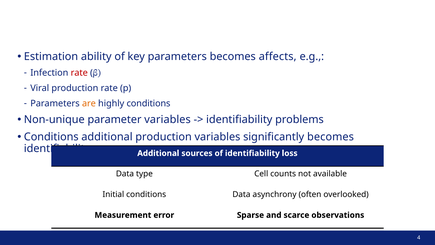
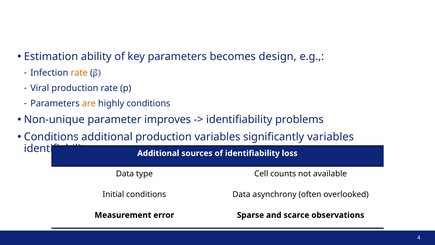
affects: affects -> design
rate at (79, 73) colour: red -> orange
parameter variables: variables -> improves
significantly becomes: becomes -> variables
